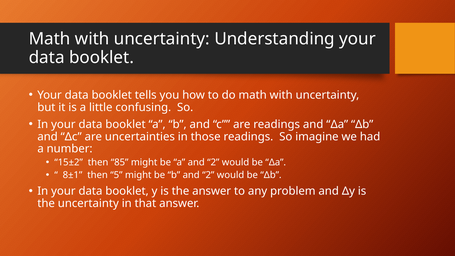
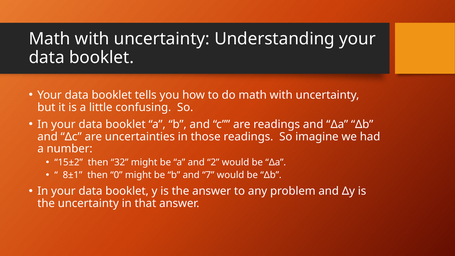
85: 85 -> 32
5: 5 -> 0
b and 2: 2 -> 7
